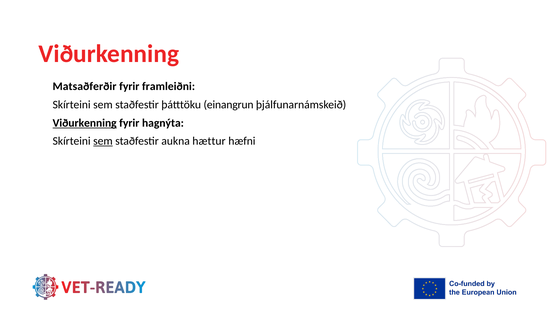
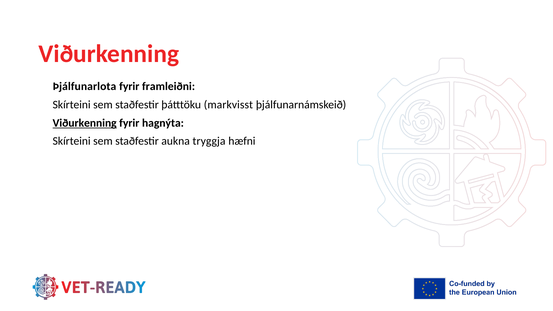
Matsaðferðir: Matsaðferðir -> Þjálfunarlota
einangrun: einangrun -> markvisst
sem at (103, 141) underline: present -> none
hættur: hættur -> tryggja
